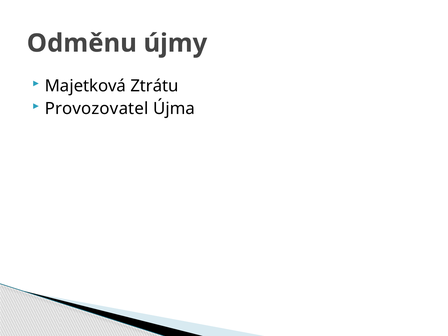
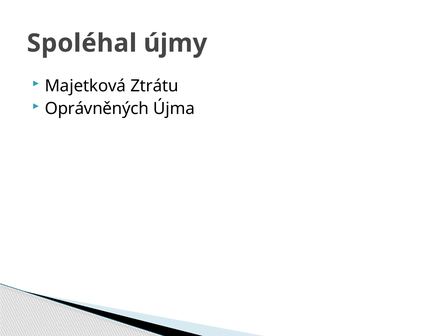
Odměnu: Odměnu -> Spoléhal
Provozovatel: Provozovatel -> Oprávněných
